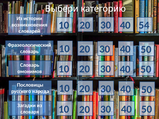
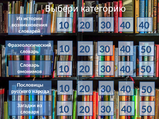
10 40 54: 54 -> 40
